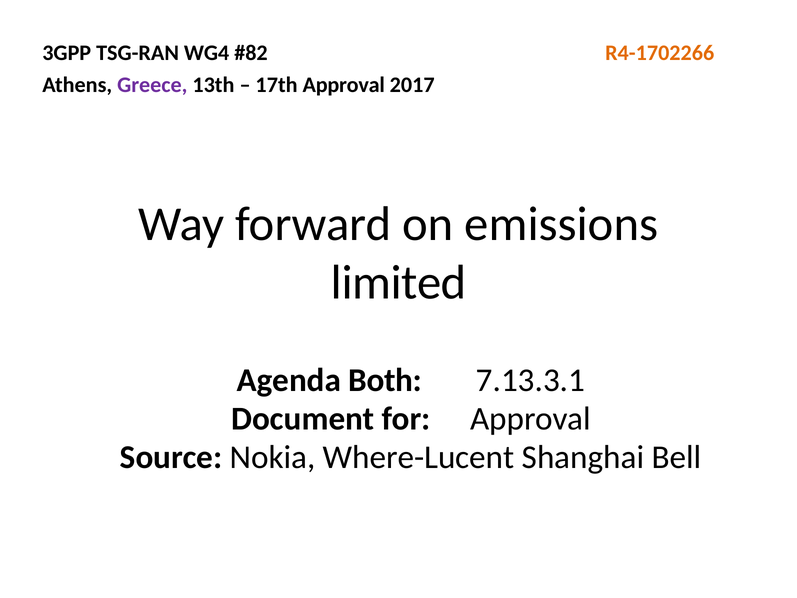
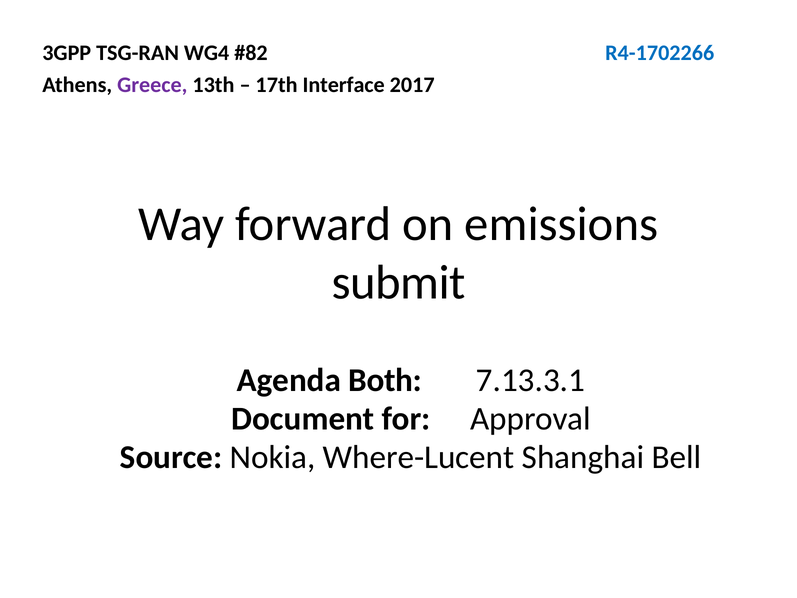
R4-1702266 colour: orange -> blue
17th Approval: Approval -> Interface
limited: limited -> submit
